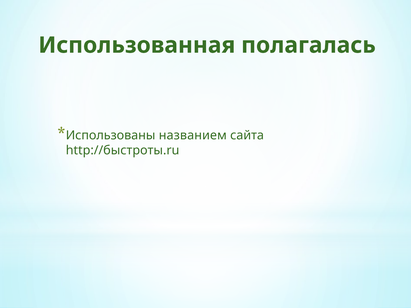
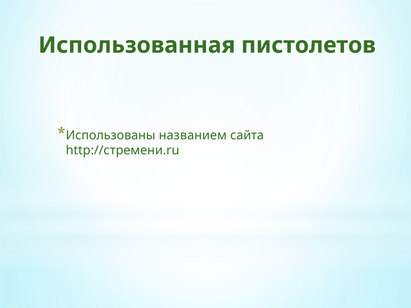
полагалась: полагалась -> пистолетов
http://быстроты.ru: http://быстроты.ru -> http://стремени.ru
